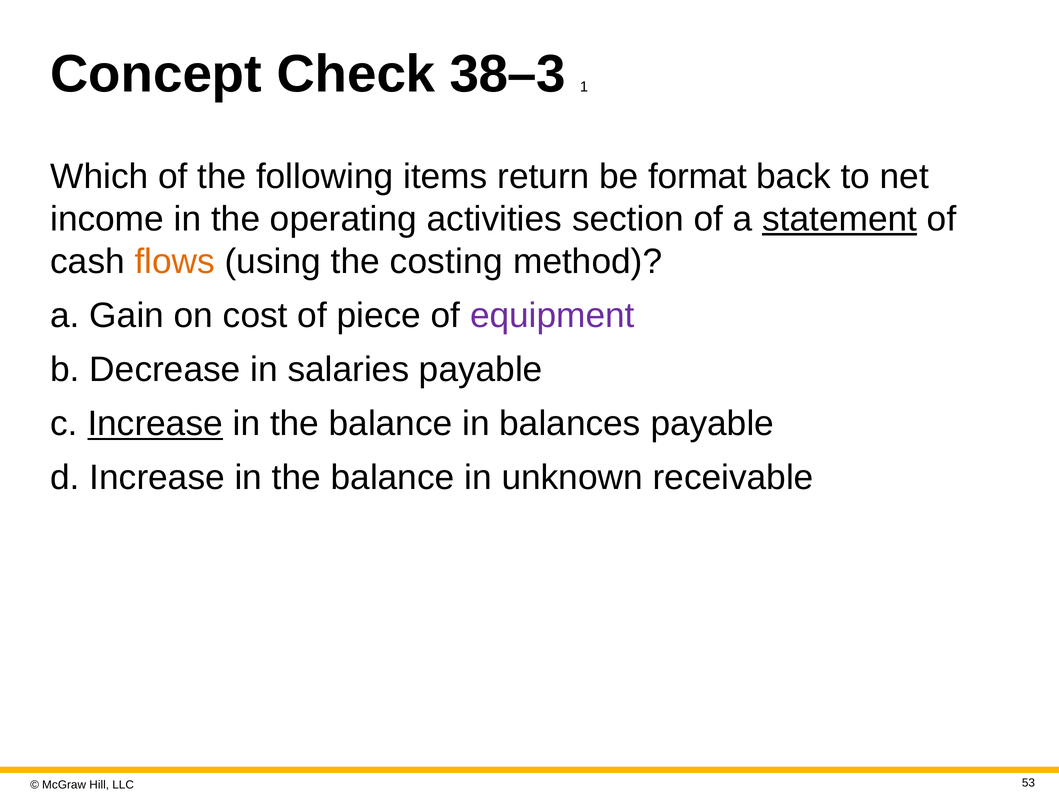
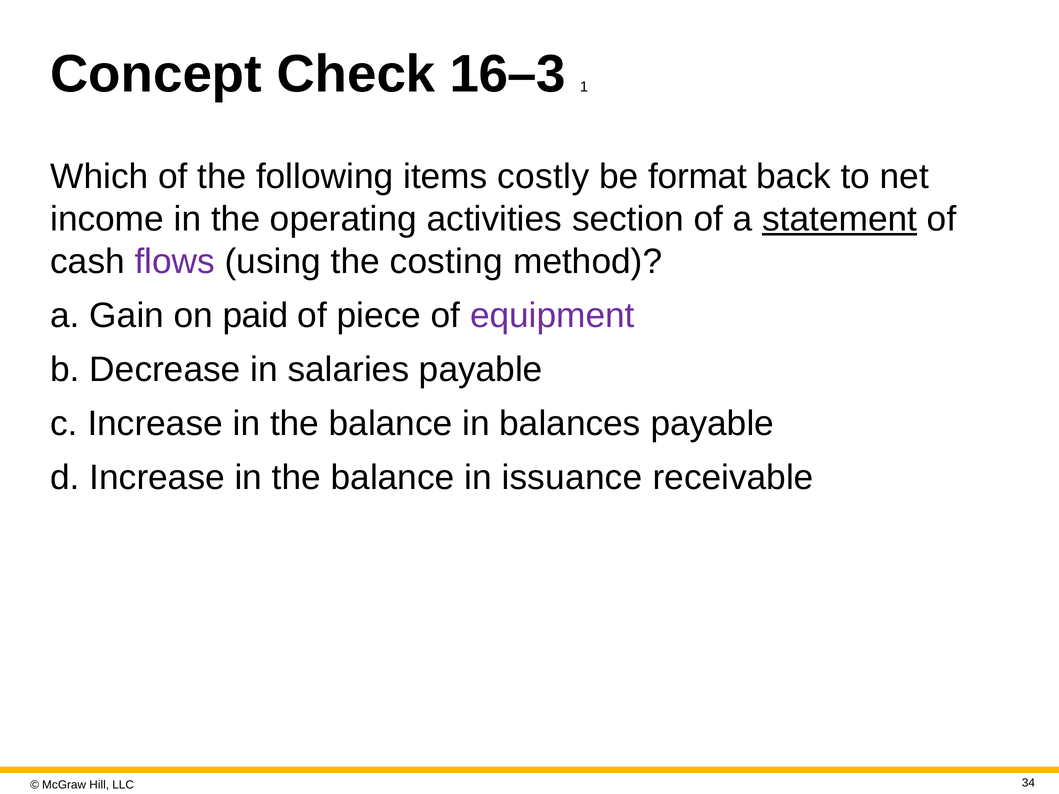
38–3: 38–3 -> 16–3
return: return -> costly
flows colour: orange -> purple
cost: cost -> paid
Increase at (155, 424) underline: present -> none
unknown: unknown -> issuance
53: 53 -> 34
